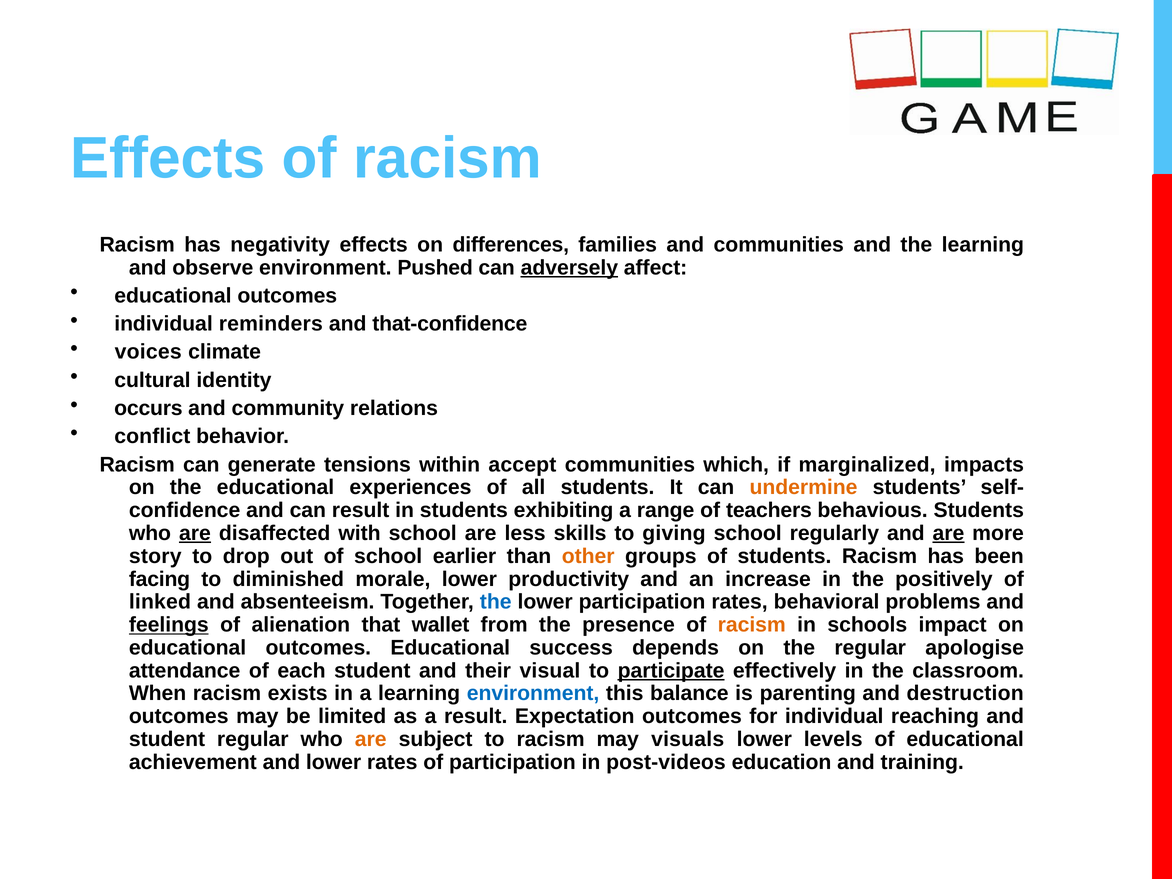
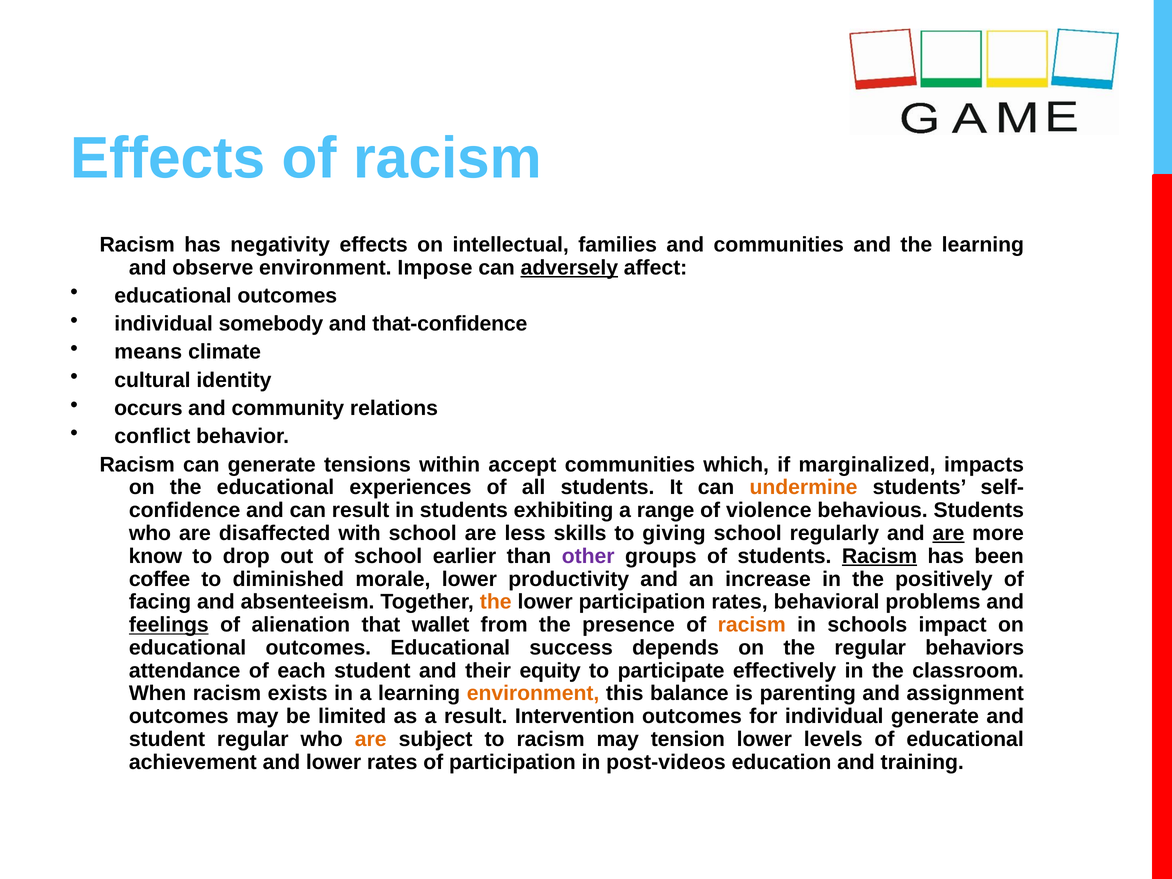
differences: differences -> intellectual
Pushed: Pushed -> Impose
reminders: reminders -> somebody
voices: voices -> means
teachers: teachers -> violence
are at (195, 533) underline: present -> none
story: story -> know
other colour: orange -> purple
Racism at (880, 556) underline: none -> present
facing: facing -> coffee
linked: linked -> facing
the at (496, 602) colour: blue -> orange
apologise: apologise -> behaviors
visual: visual -> equity
participate underline: present -> none
environment at (533, 693) colour: blue -> orange
destruction: destruction -> assignment
Expectation: Expectation -> Intervention
individual reaching: reaching -> generate
visuals: visuals -> tension
